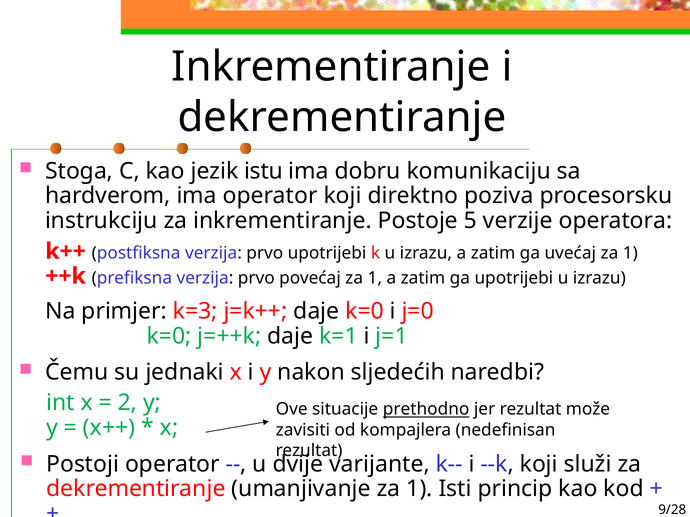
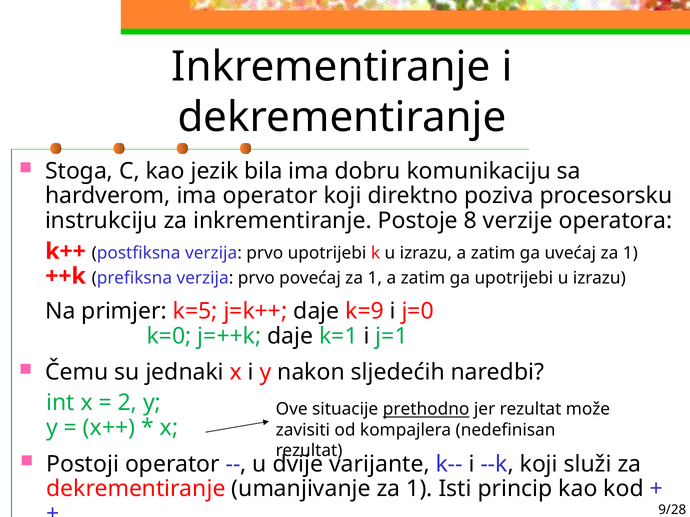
istu: istu -> bila
5: 5 -> 8
k=3: k=3 -> k=5
daje k=0: k=0 -> k=9
